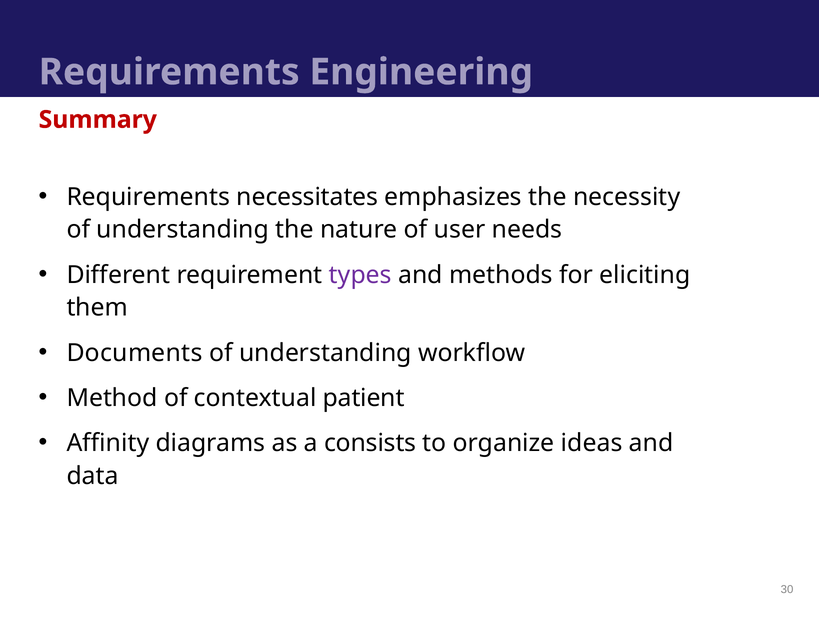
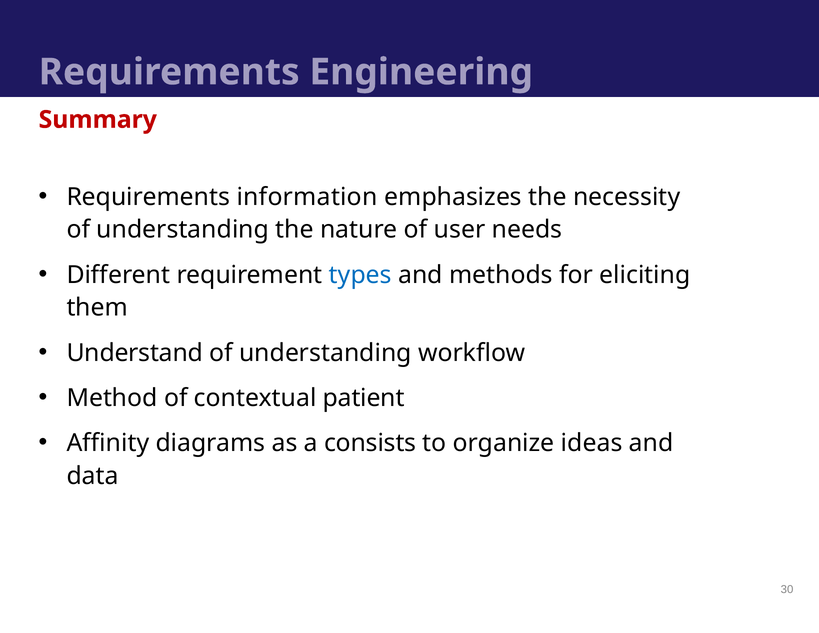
necessitates: necessitates -> information
types colour: purple -> blue
Documents: Documents -> Understand
